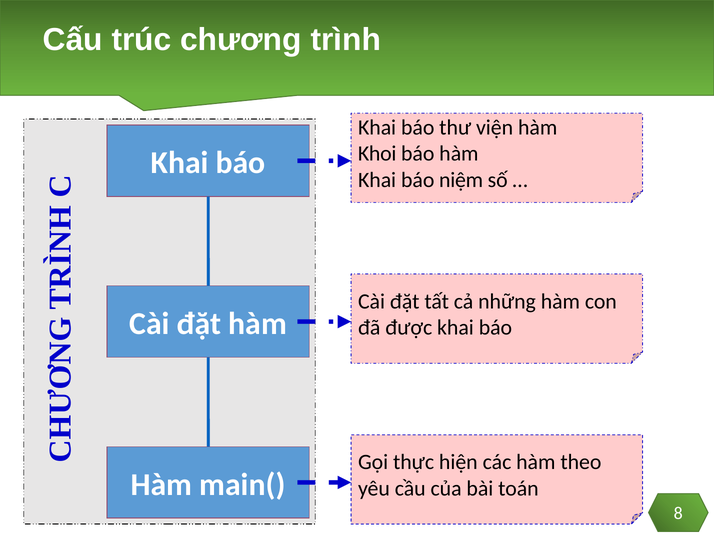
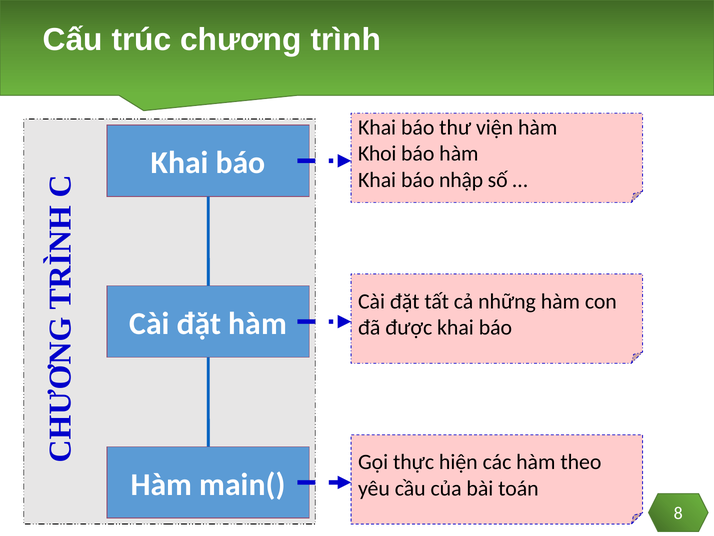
niệm: niệm -> nhập
